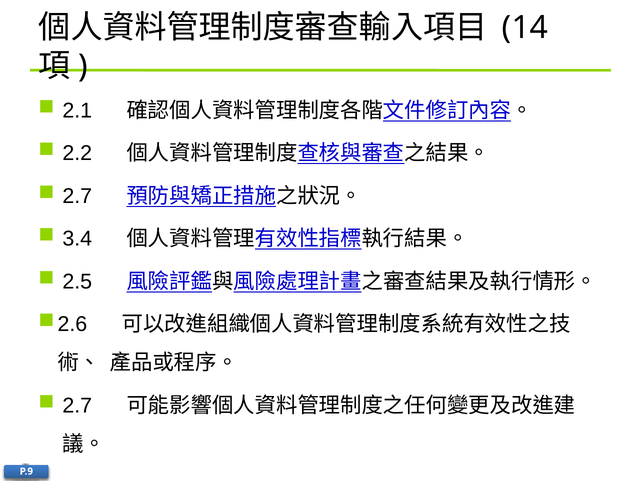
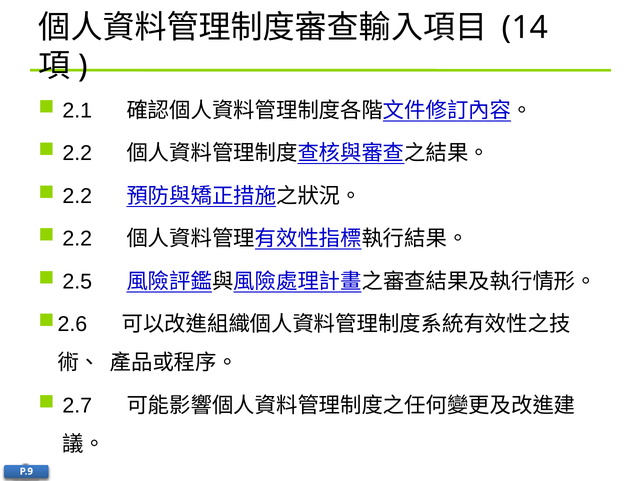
2.7 at (77, 196): 2.7 -> 2.2
3.4 at (77, 239): 3.4 -> 2.2
